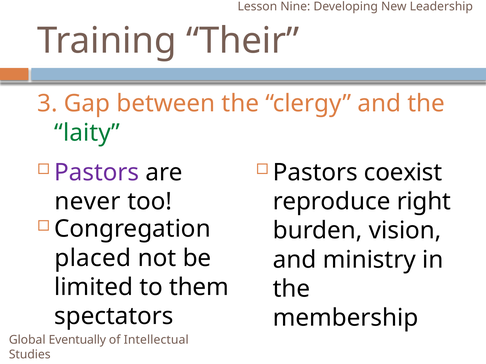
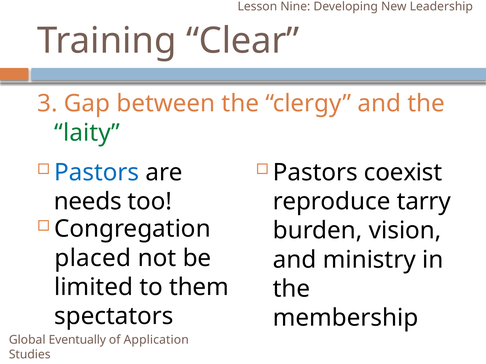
Their: Their -> Clear
Pastors at (97, 173) colour: purple -> blue
never: never -> needs
right: right -> tarry
Intellectual: Intellectual -> Application
